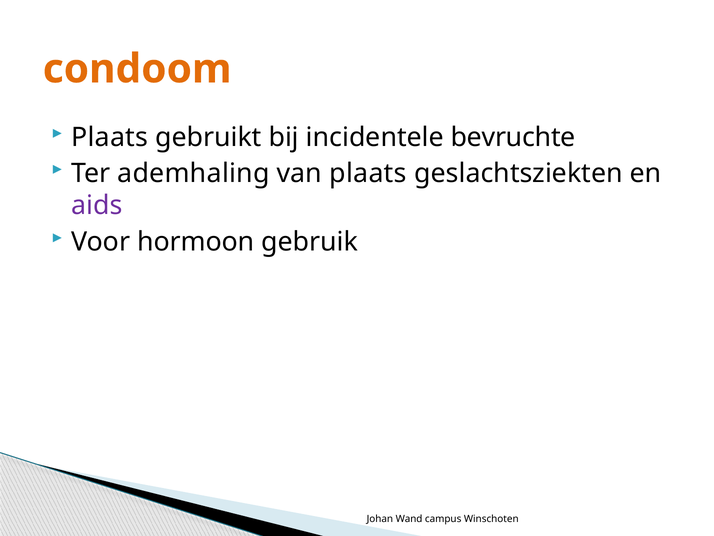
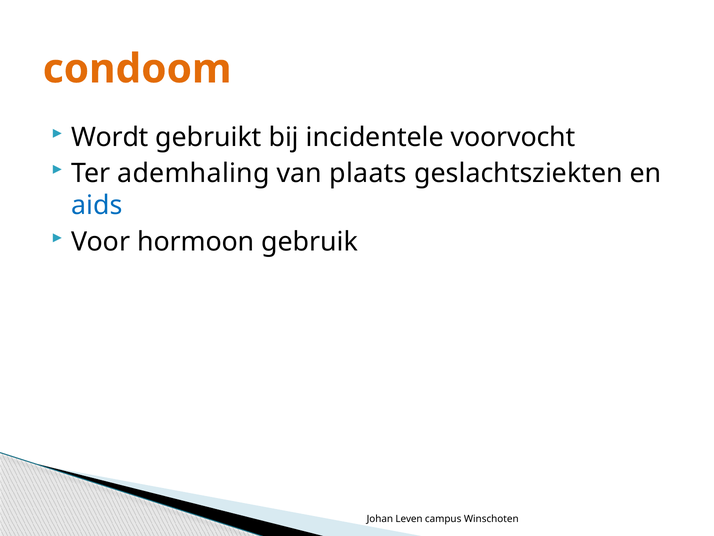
Plaats at (110, 137): Plaats -> Wordt
bevruchte: bevruchte -> voorvocht
aids colour: purple -> blue
Wand: Wand -> Leven
